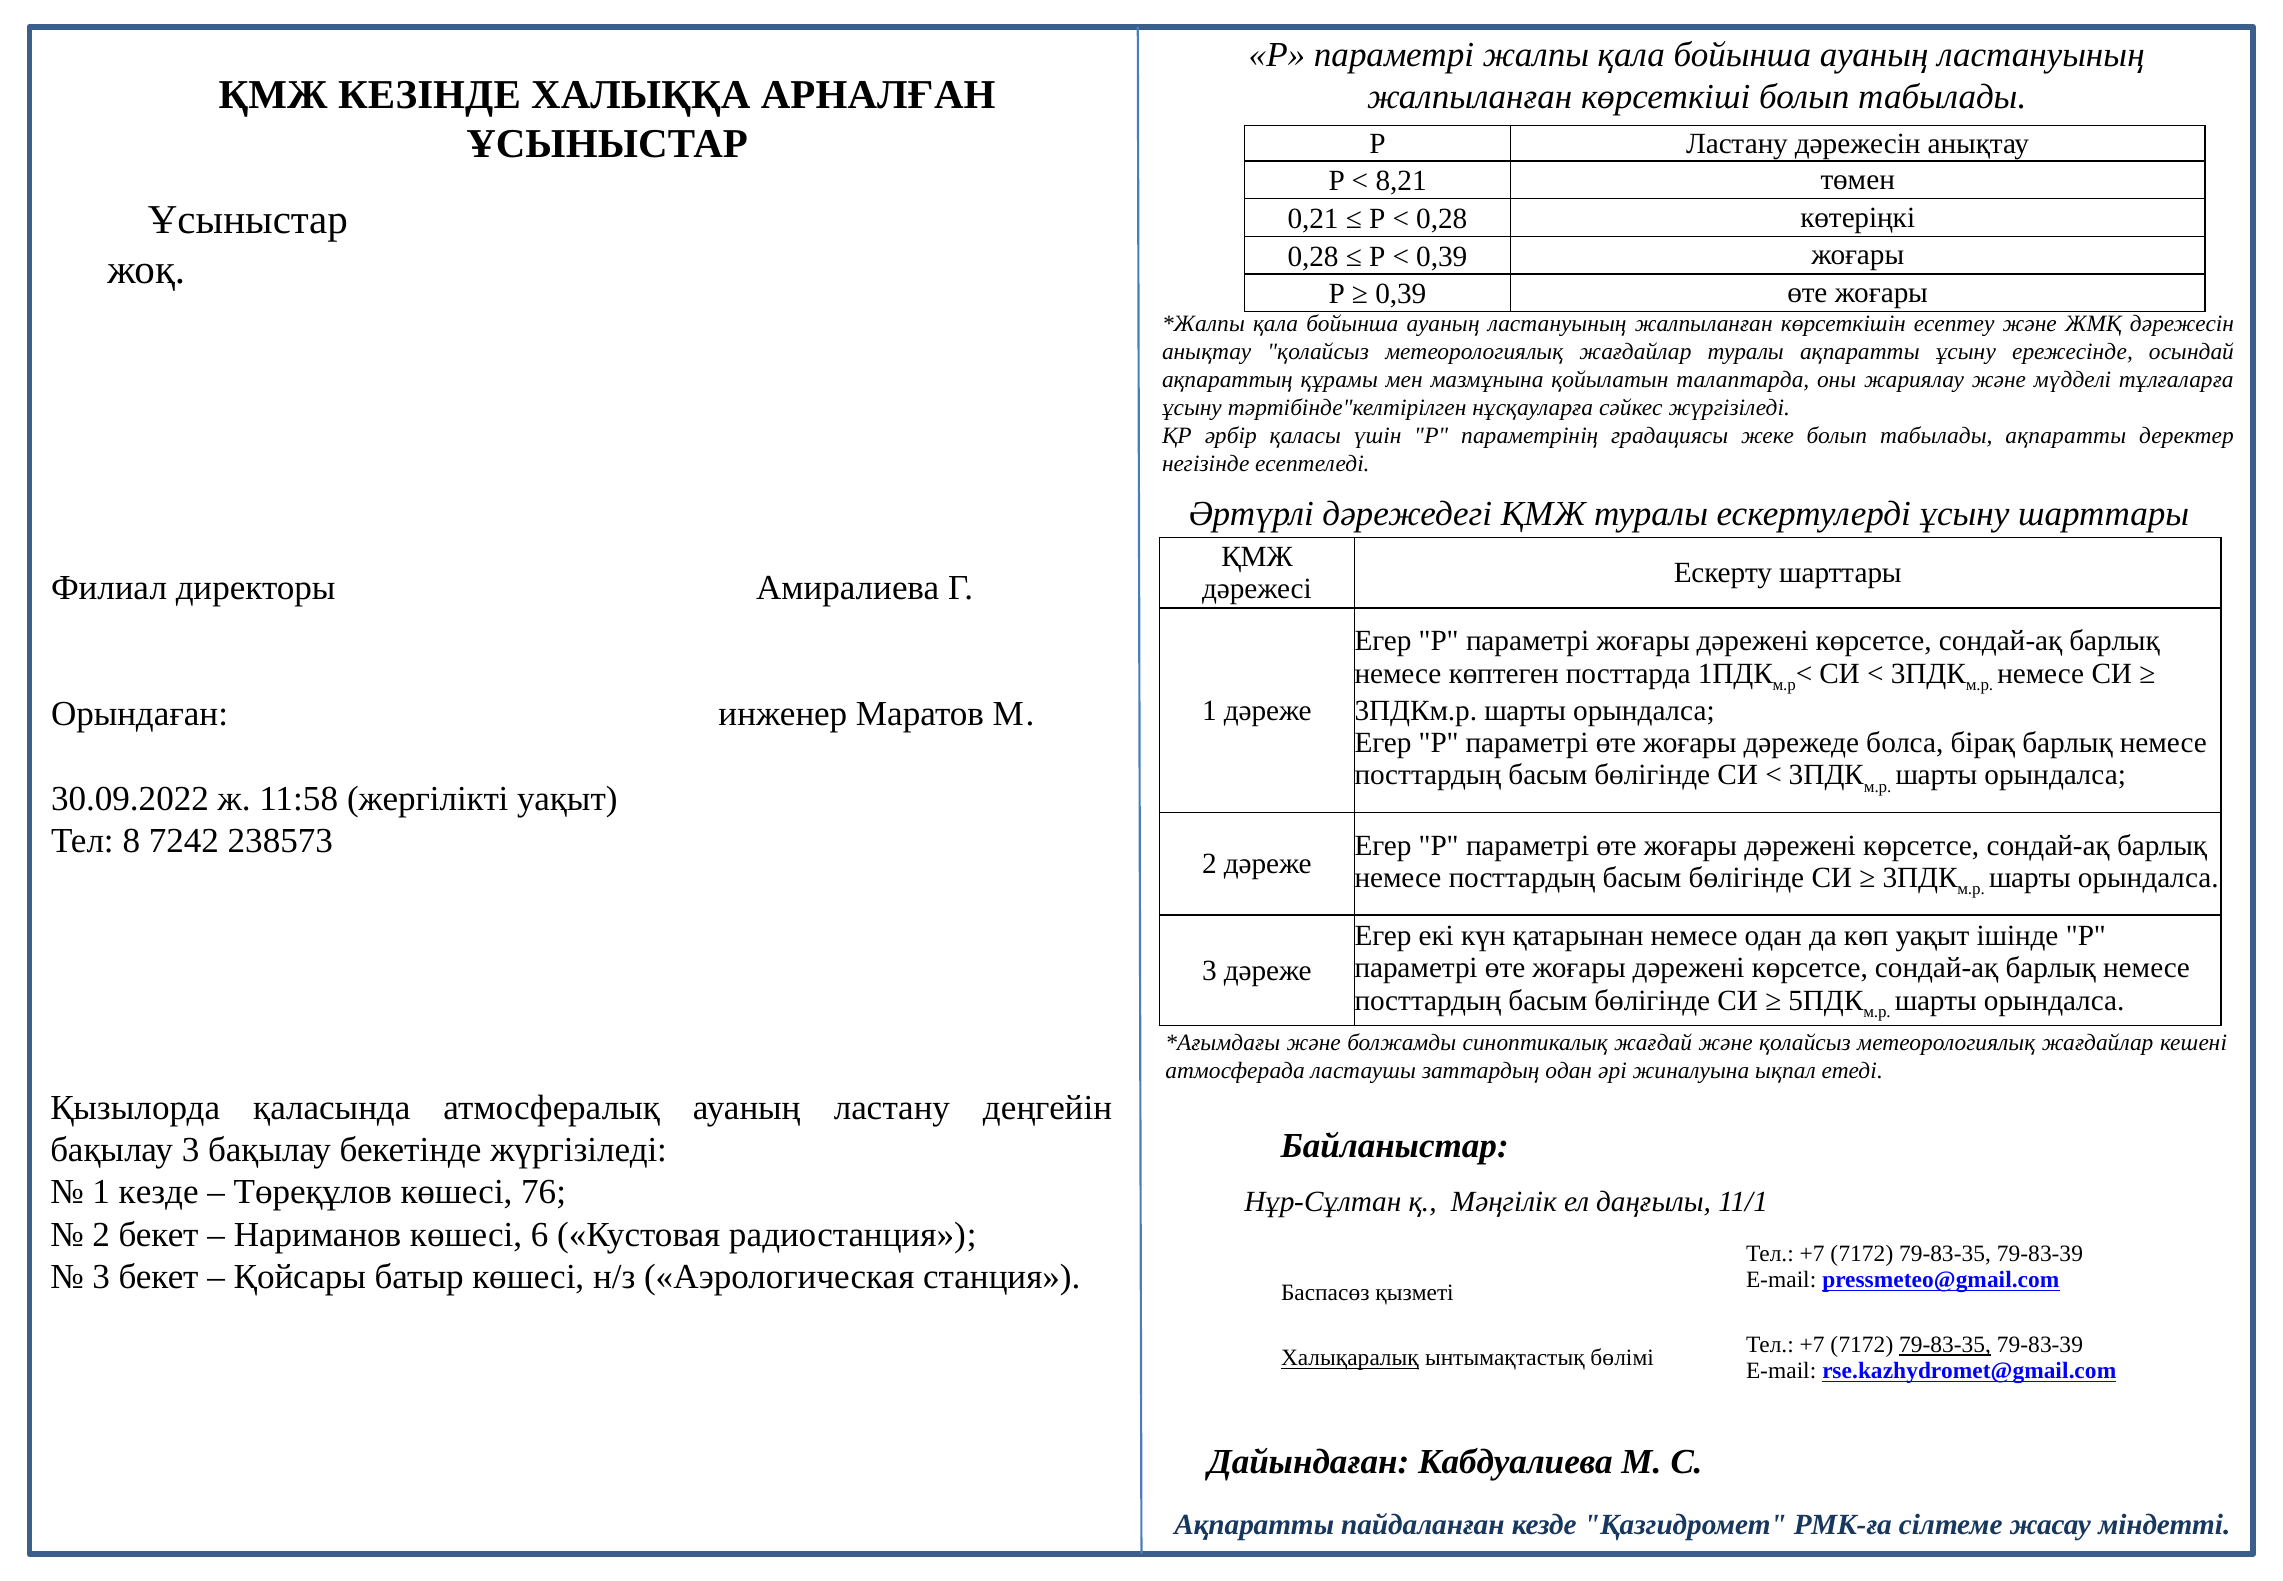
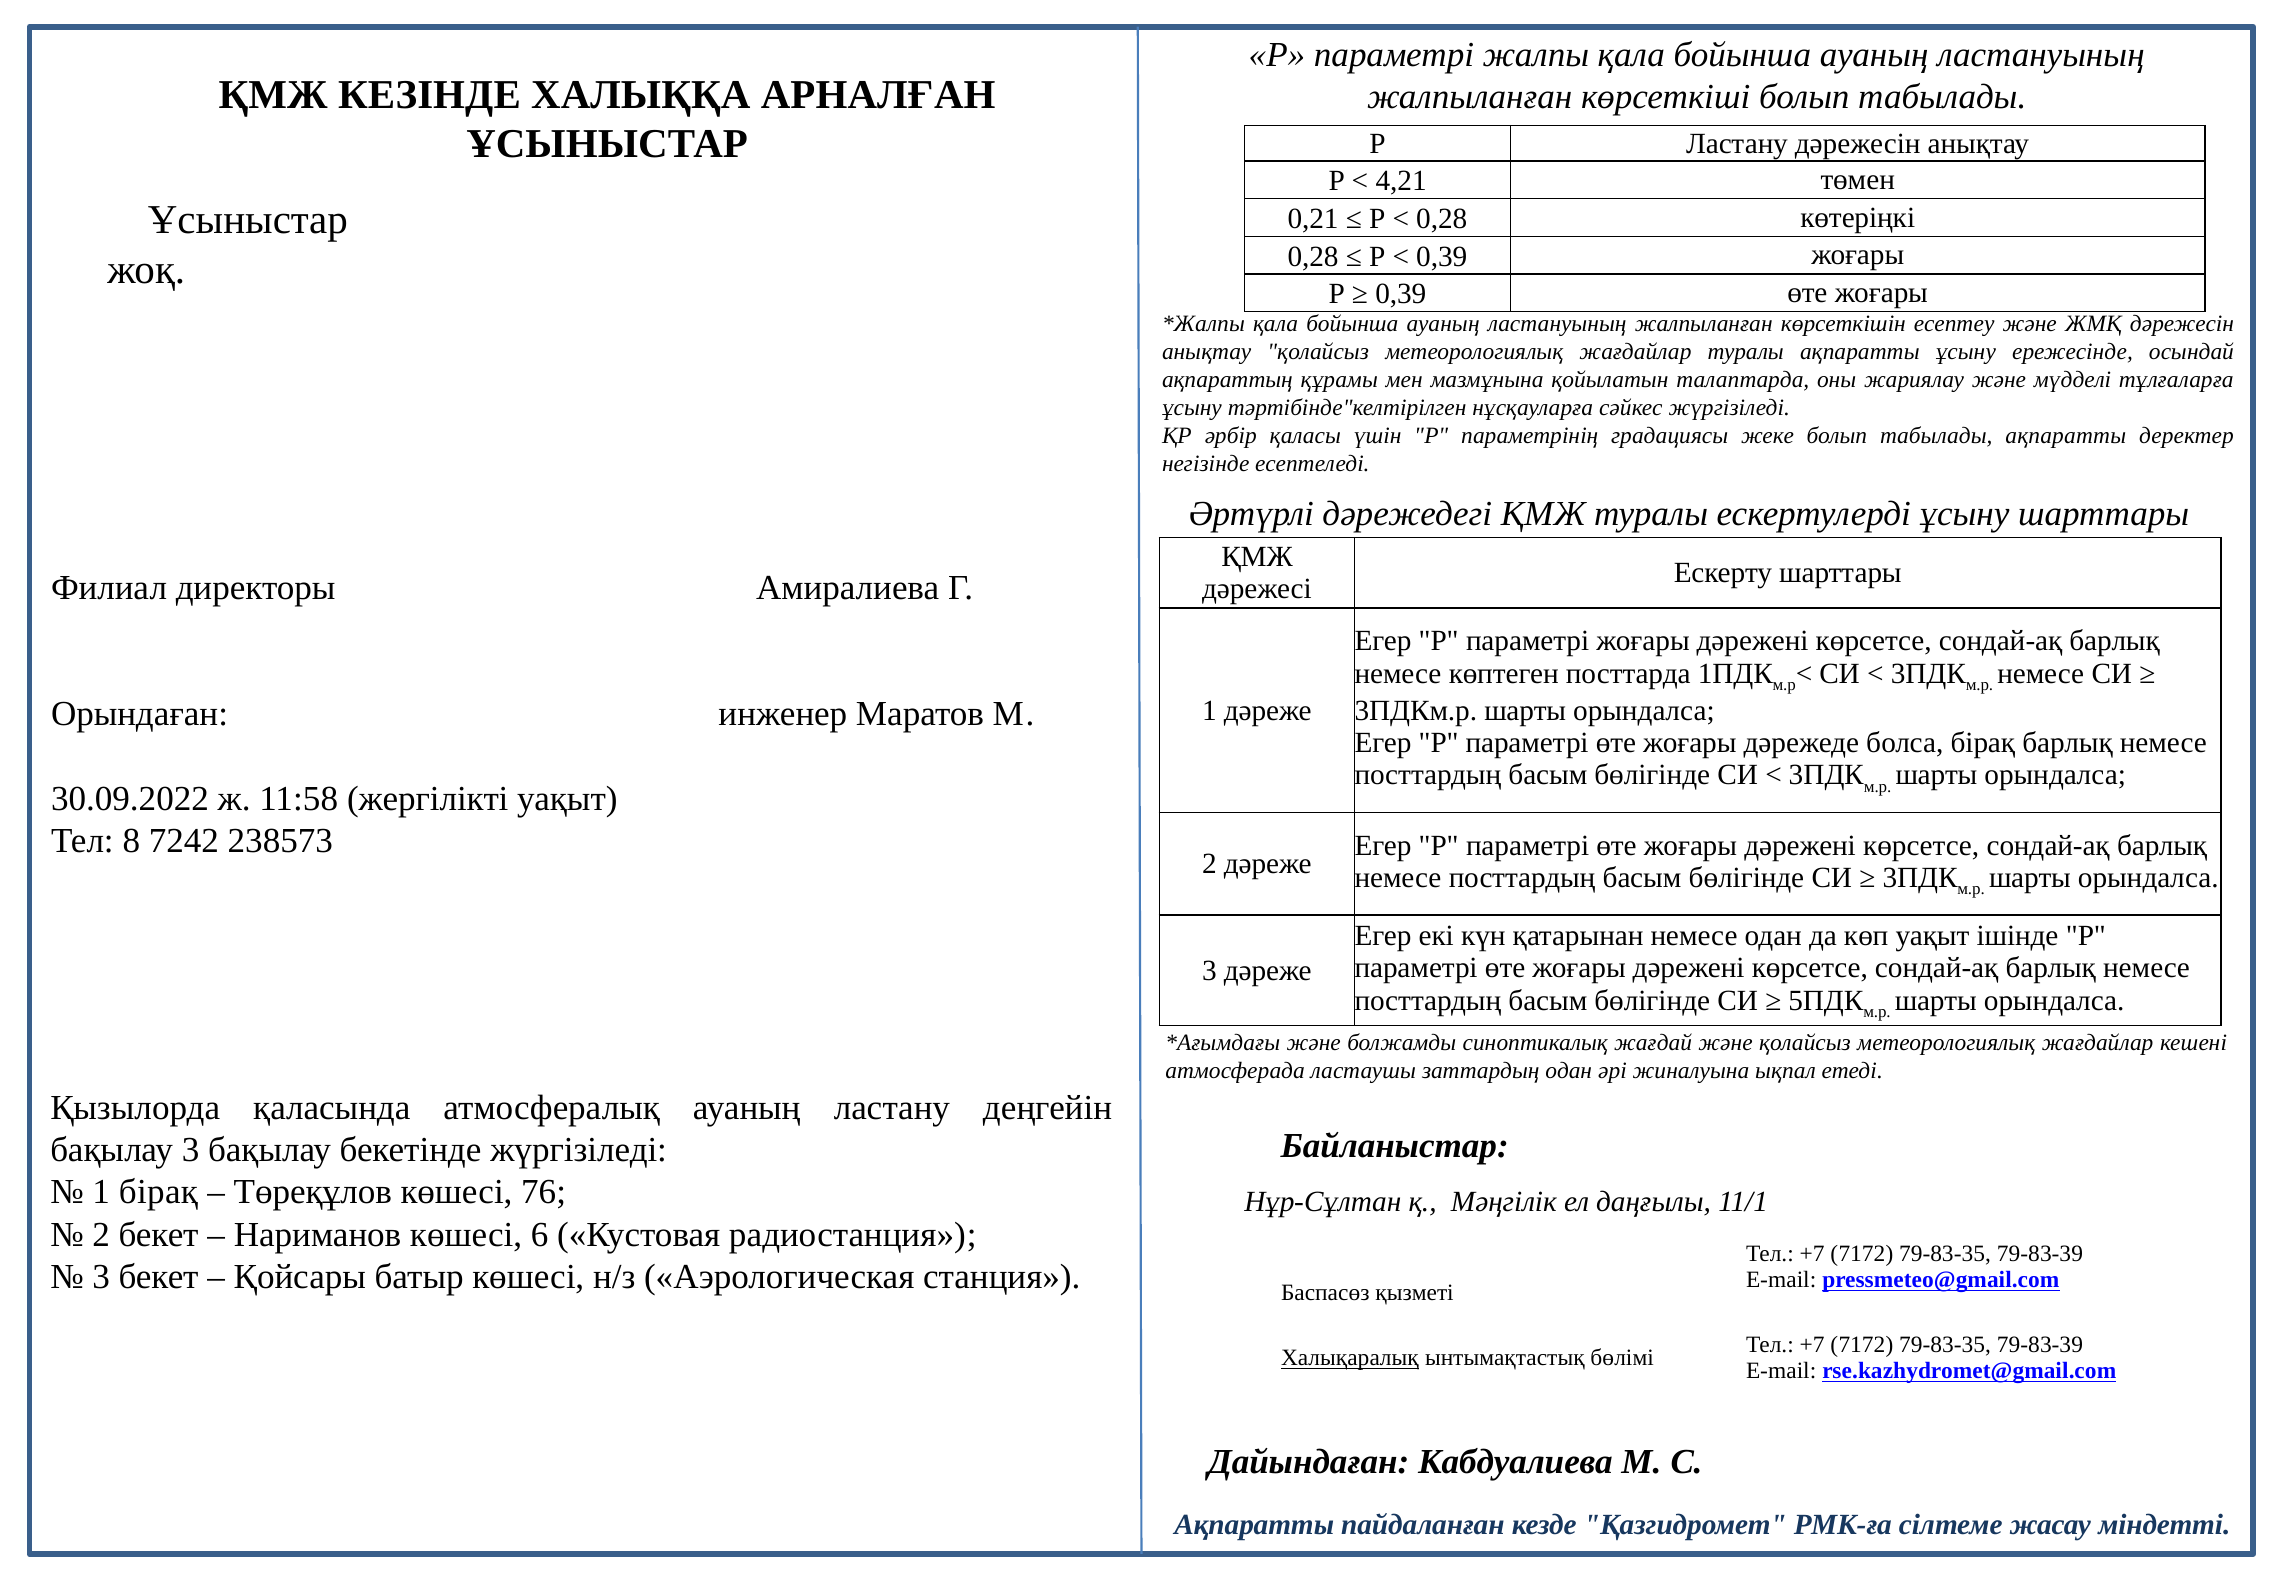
8,21: 8,21 -> 4,21
1 кезде: кезде -> бірақ
79-83-35 at (1945, 1345) underline: present -> none
